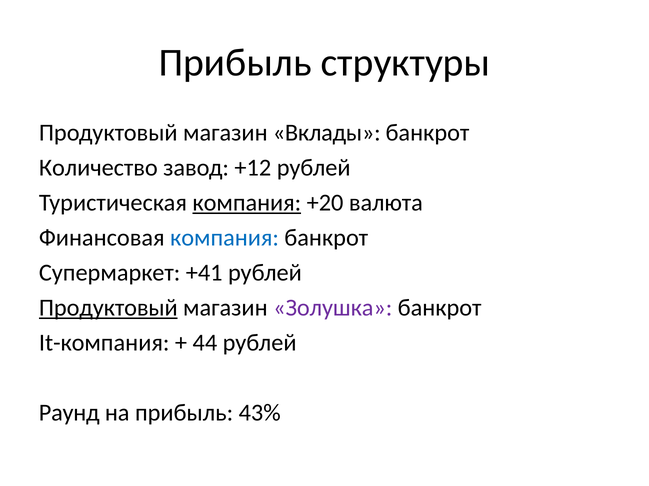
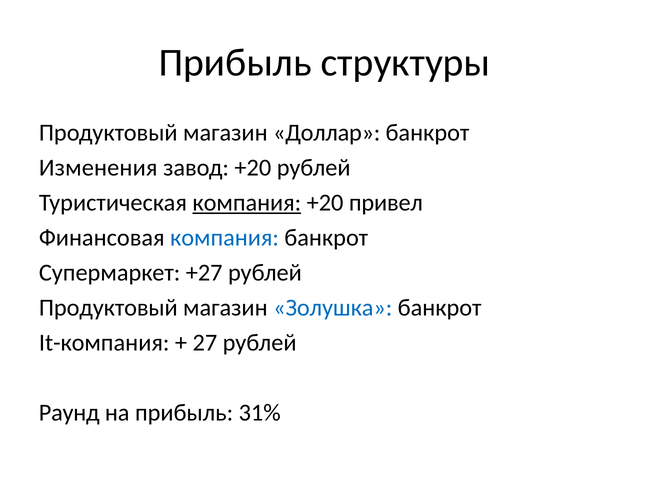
Вклады: Вклады -> Доллар
Количество: Количество -> Изменения
завод +12: +12 -> +20
валюта: валюта -> привел
+41: +41 -> +27
Продуктовый at (108, 308) underline: present -> none
Золушка colour: purple -> blue
44: 44 -> 27
43%: 43% -> 31%
